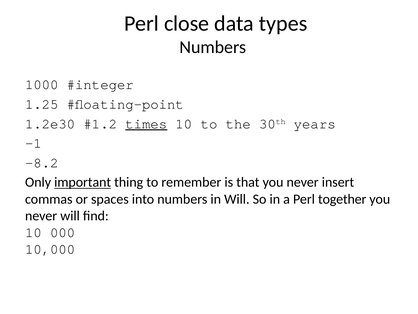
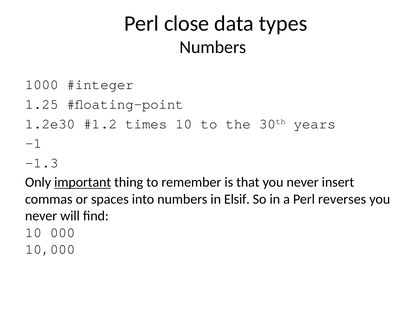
times underline: present -> none
-8.2: -8.2 -> -1.3
in Will: Will -> Elsif
together: together -> reverses
